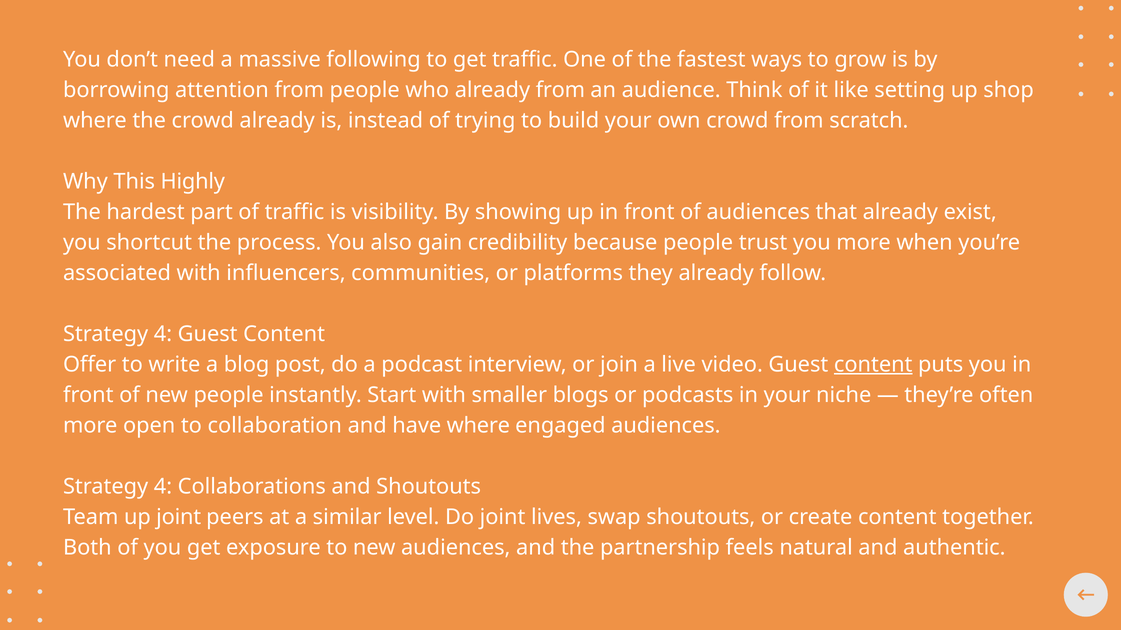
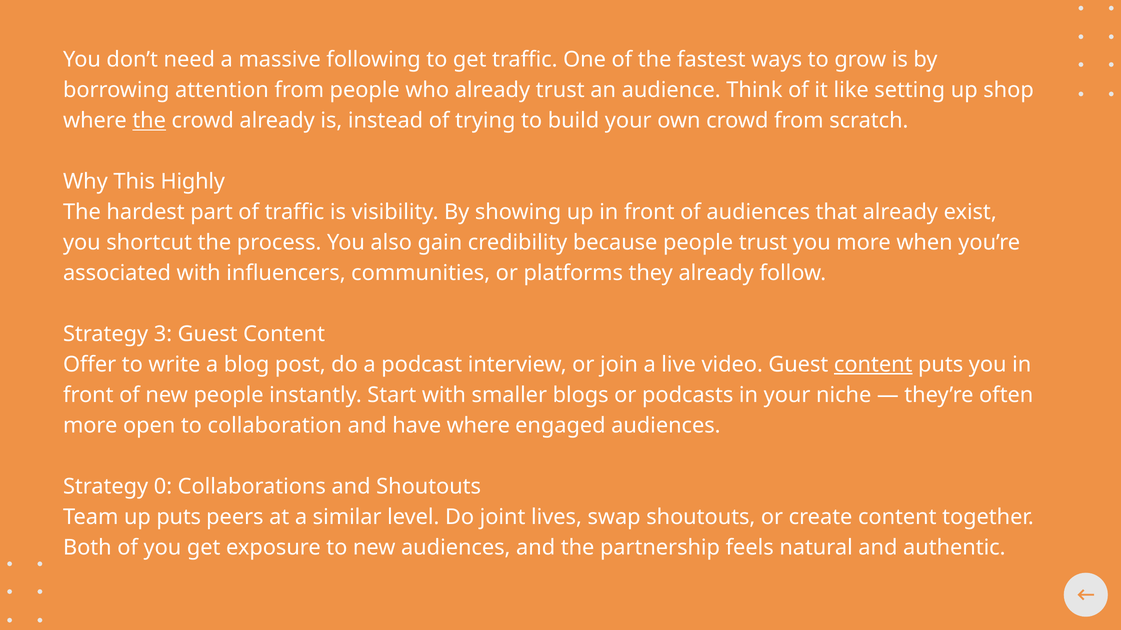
already from: from -> trust
the at (149, 121) underline: none -> present
4 at (163, 334): 4 -> 3
4 at (163, 487): 4 -> 0
up joint: joint -> puts
